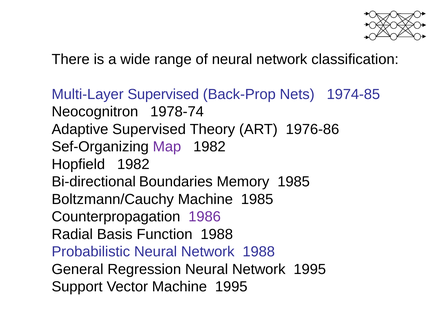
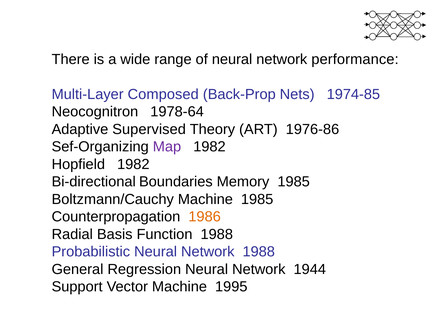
classification: classification -> performance
Multi-Layer Supervised: Supervised -> Composed
1978-74: 1978-74 -> 1978-64
1986 colour: purple -> orange
Network 1995: 1995 -> 1944
